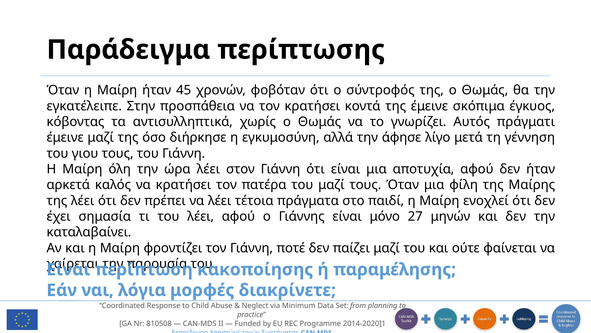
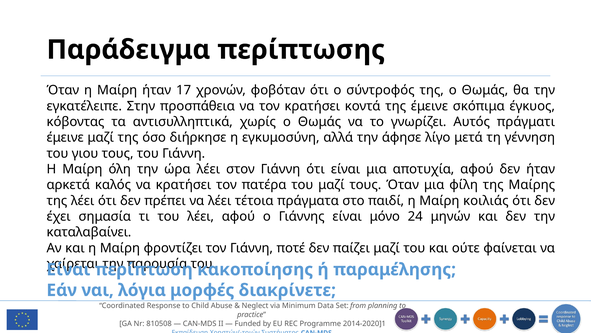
45: 45 -> 17
ενοχλεί: ενοχλεί -> κοιλιάς
27: 27 -> 24
